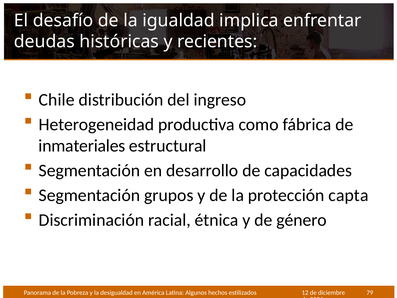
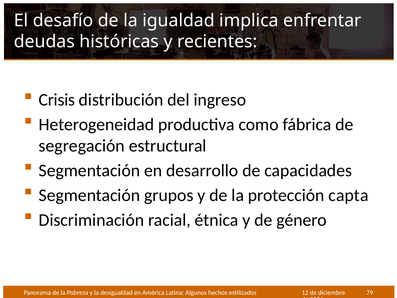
Chile: Chile -> Crisis
inmateriales: inmateriales -> segregación
